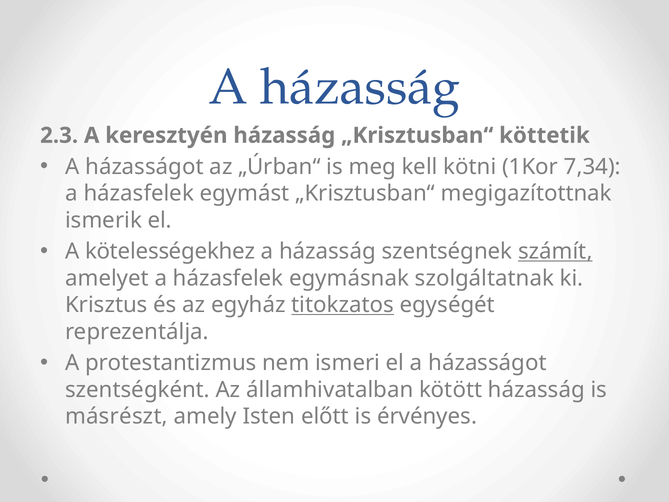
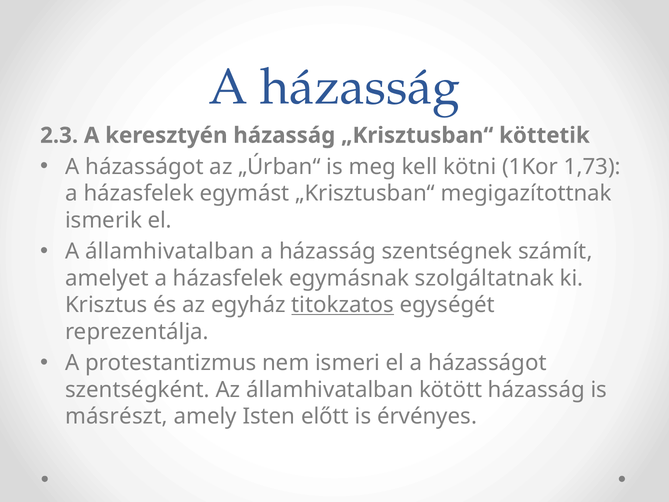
7,34: 7,34 -> 1,73
A kötelességekhez: kötelességekhez -> államhivatalban
számít underline: present -> none
